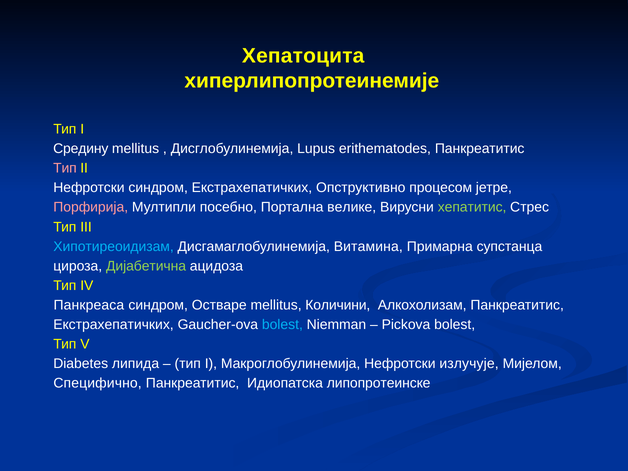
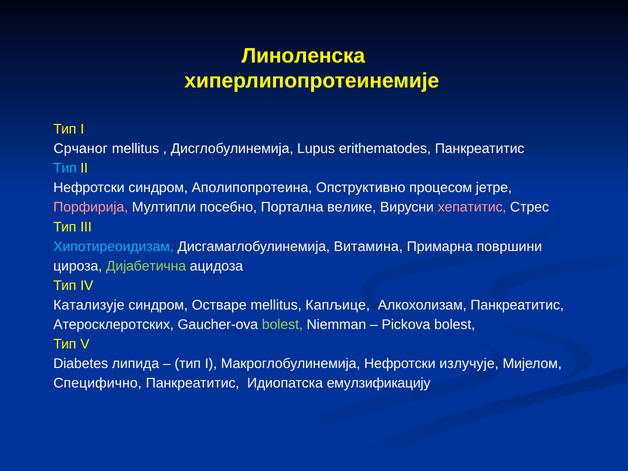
Хепатоцита: Хепатоцита -> Линоленска
Средину: Средину -> Срчаног
Тип at (65, 168) colour: pink -> light blue
синдром Екстрахепатичких: Екстрахепатичких -> Аполипопротеина
хепатитис colour: light green -> pink
супстанца: супстанца -> површини
Панкреаса: Панкреаса -> Катализује
Количини: Количини -> Капљице
Екстрахепатичких at (113, 325): Екстрахепатичких -> Атеросклеротских
bolest at (282, 325) colour: light blue -> light green
липопротеинске: липопротеинске -> емулзификацију
